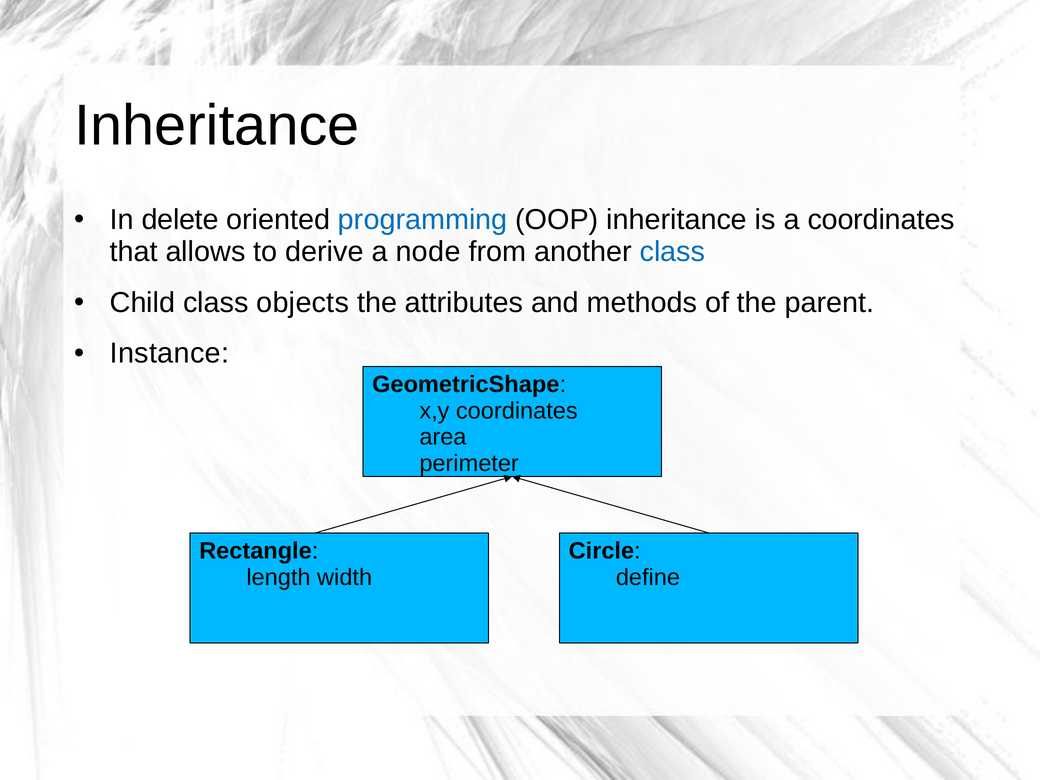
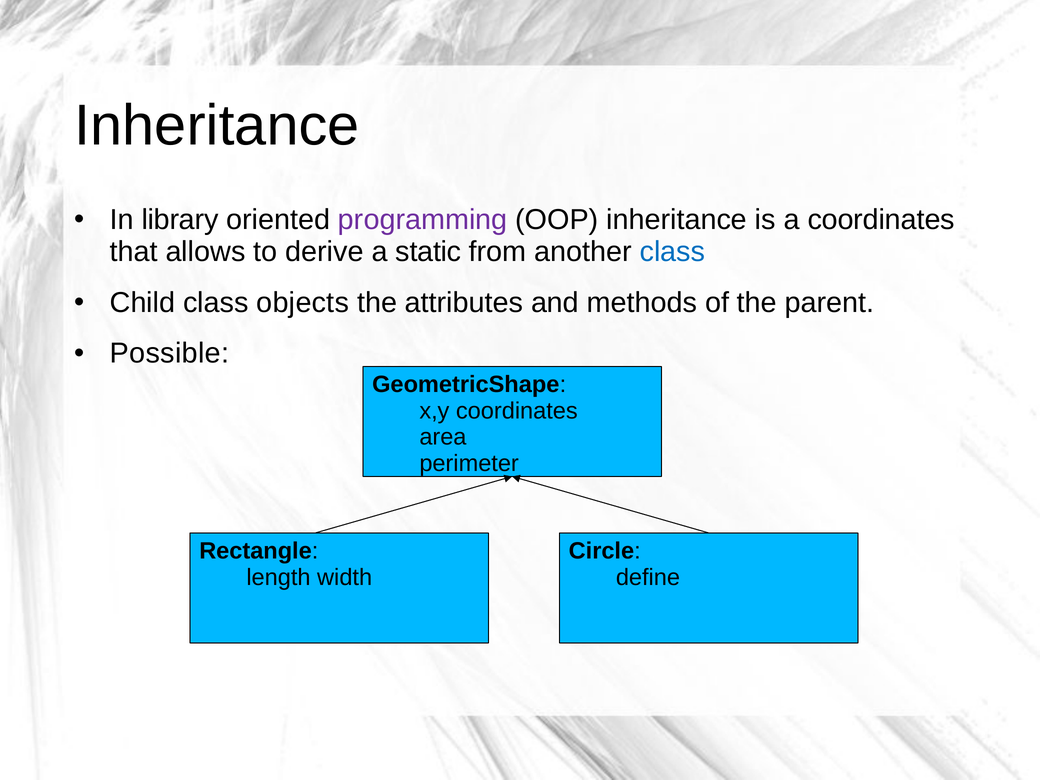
delete: delete -> library
programming colour: blue -> purple
node: node -> static
Instance: Instance -> Possible
